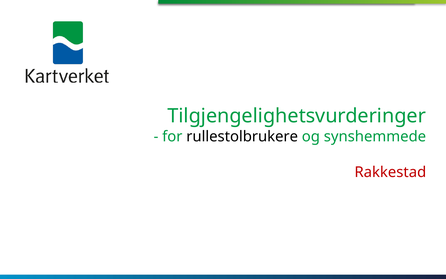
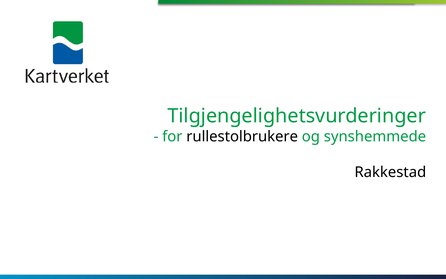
Rakkestad colour: red -> black
